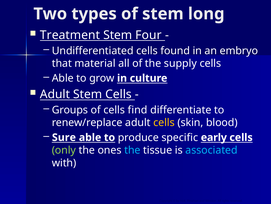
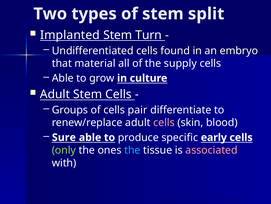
long: long -> split
Treatment: Treatment -> Implanted
Four: Four -> Turn
find: find -> pair
cells at (164, 122) colour: yellow -> pink
associated colour: light blue -> pink
